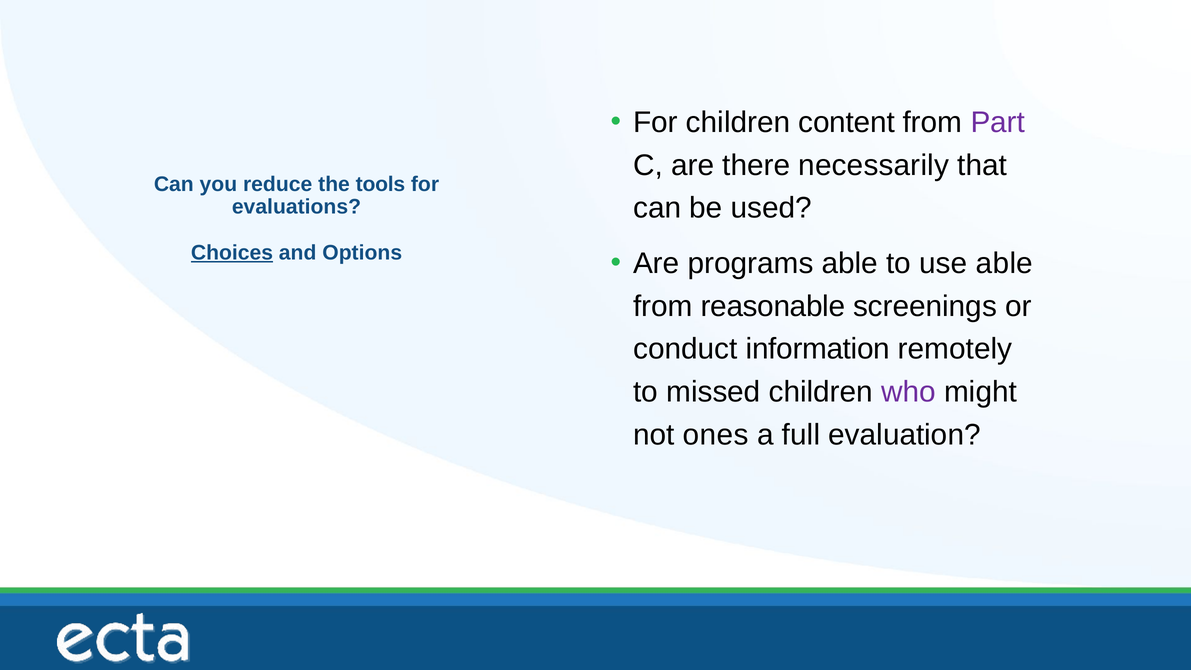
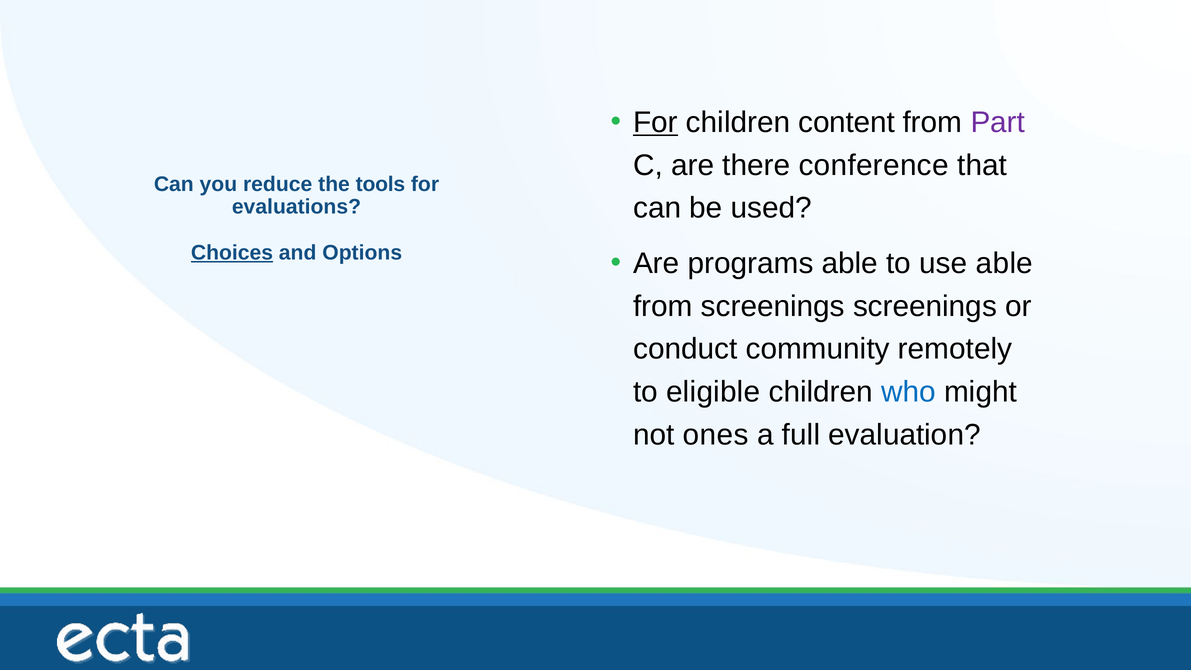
For at (655, 122) underline: none -> present
necessarily: necessarily -> conference
from reasonable: reasonable -> screenings
information: information -> community
missed: missed -> eligible
who colour: purple -> blue
